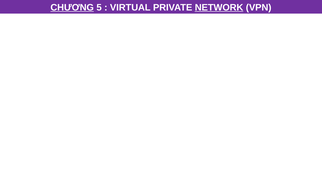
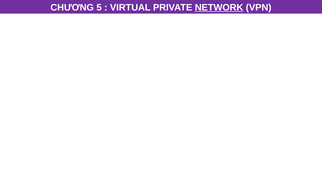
CHƯƠNG underline: present -> none
